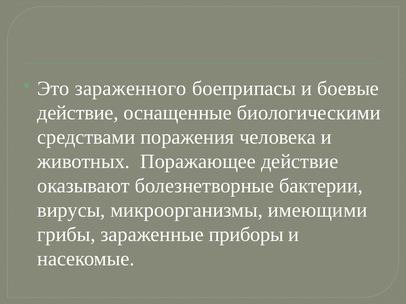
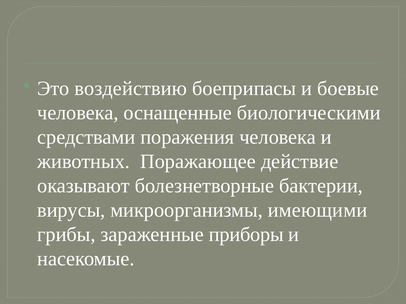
зараженного: зараженного -> воздействию
действие at (78, 113): действие -> человека
